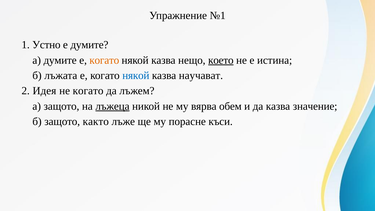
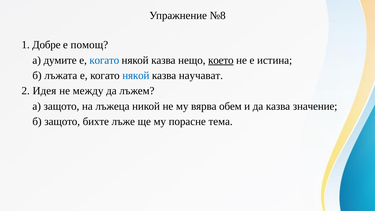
№1: №1 -> №8
Устно: Устно -> Добре
е думите: думите -> помощ
когато at (104, 60) colour: orange -> blue
не когато: когато -> между
лъжеца underline: present -> none
както: както -> бихте
къси: къси -> тема
